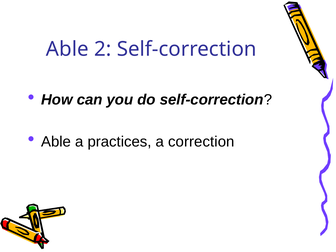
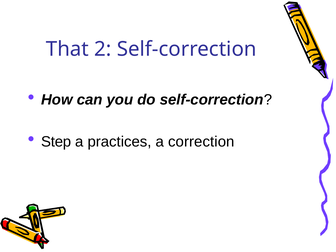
Able at (67, 49): Able -> That
Able at (56, 142): Able -> Step
